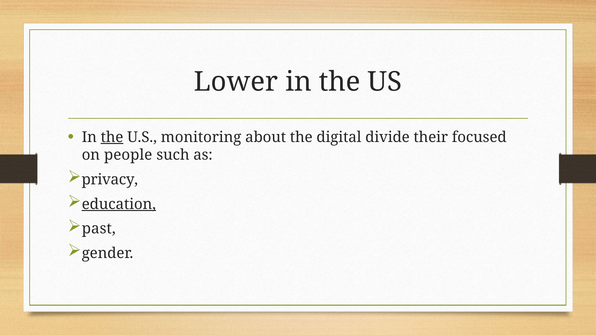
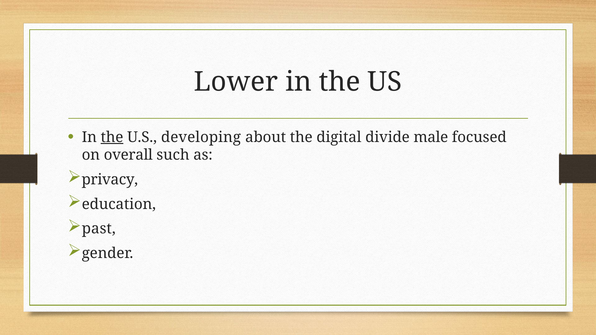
monitoring: monitoring -> developing
their: their -> male
people: people -> overall
education underline: present -> none
